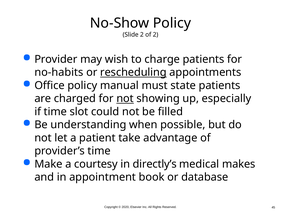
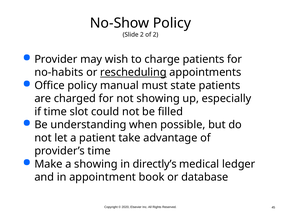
not at (125, 98) underline: present -> none
a courtesy: courtesy -> showing
makes: makes -> ledger
